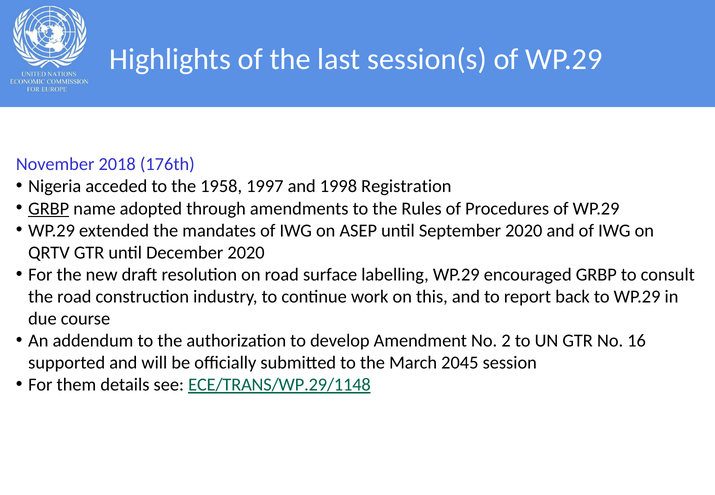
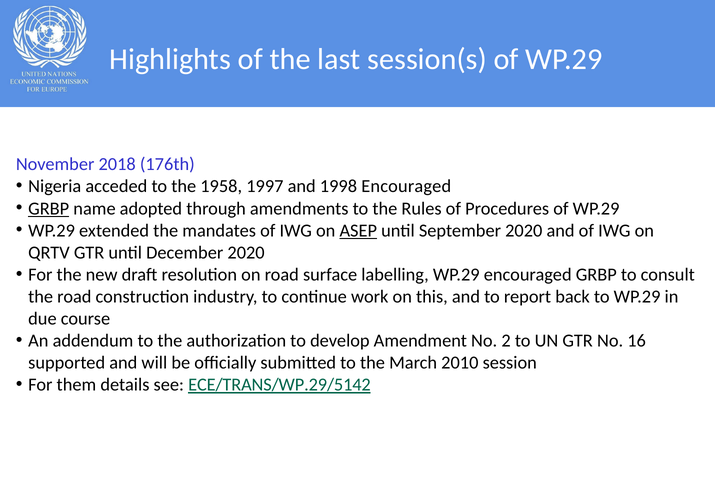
1998 Registration: Registration -> Encouraged
ASEP underline: none -> present
2045: 2045 -> 2010
ECE/TRANS/WP.29/1148: ECE/TRANS/WP.29/1148 -> ECE/TRANS/WP.29/5142
